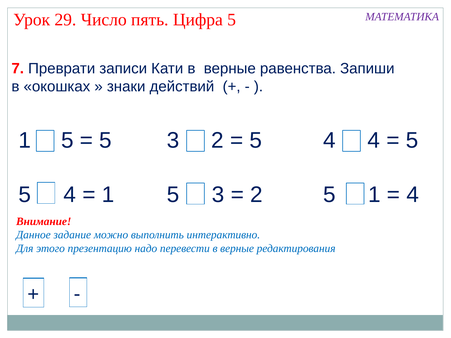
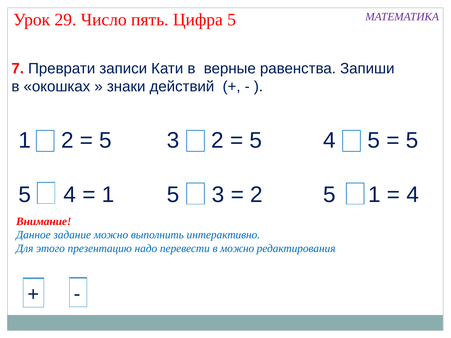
5 at (67, 141): 5 -> 2
4 at (374, 141): 4 -> 5
перевести в верные: верные -> можно
